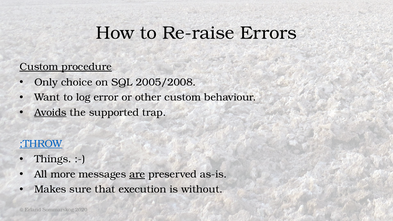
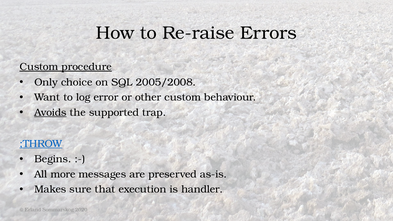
Things: Things -> Begins
are underline: present -> none
without: without -> handler
